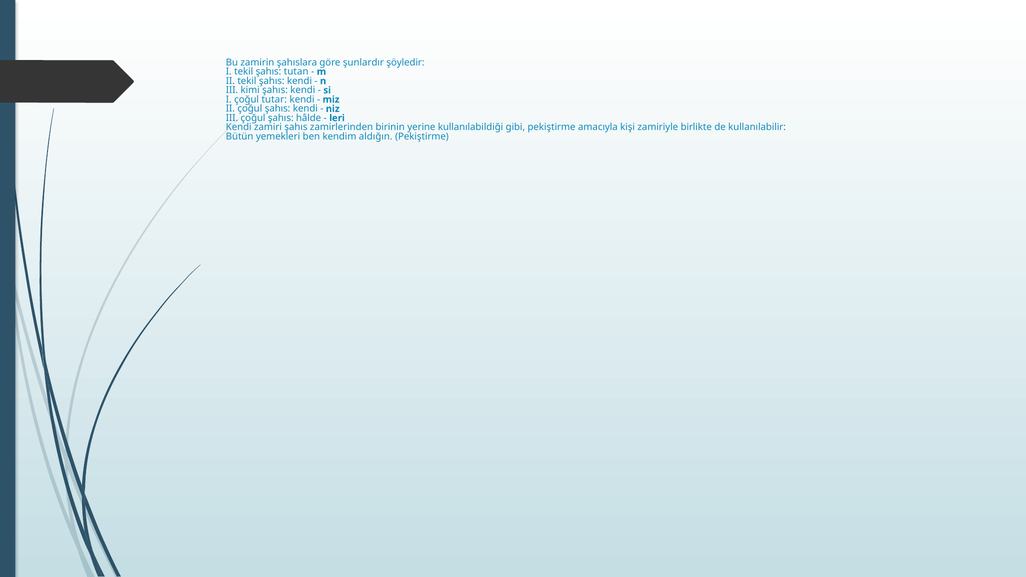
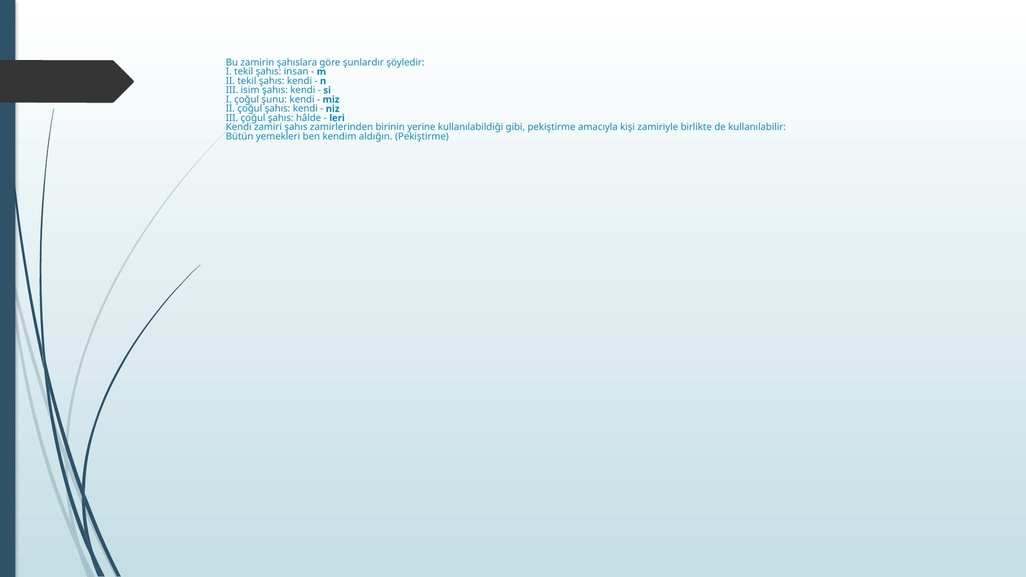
tutan: tutan -> insan
kimi: kimi -> isim
tutar: tutar -> şunu
